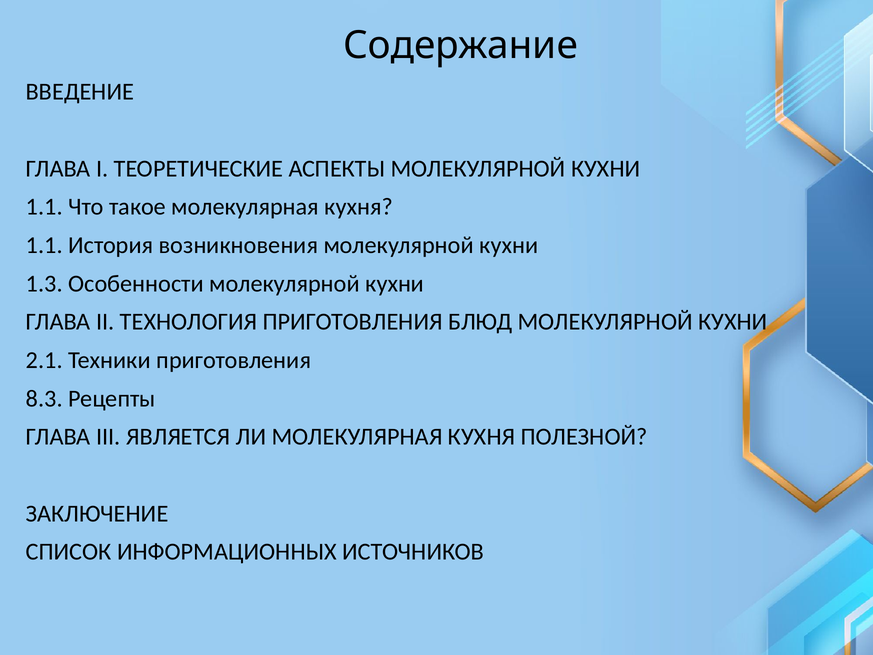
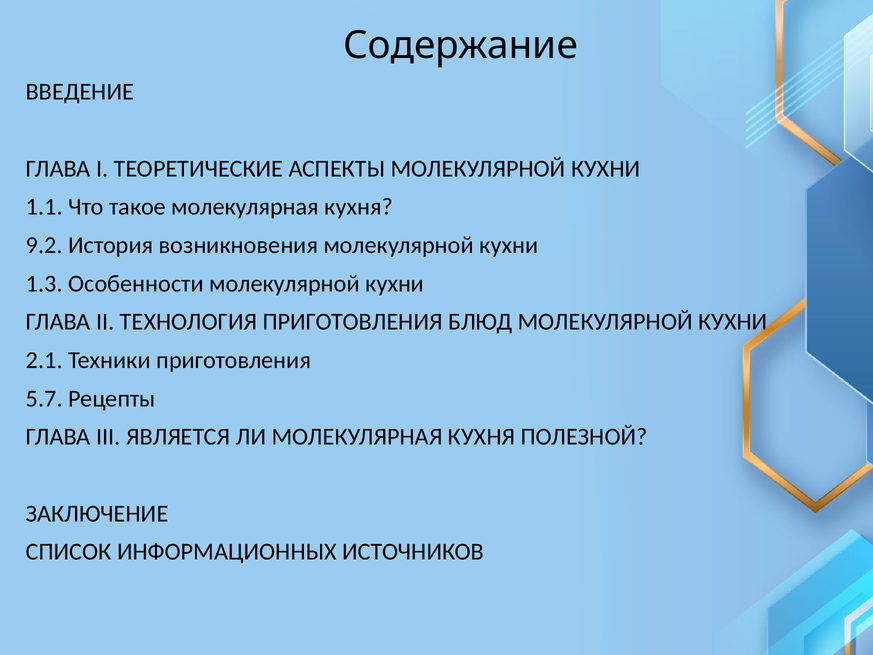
1.1 at (44, 245): 1.1 -> 9.2
8.3: 8.3 -> 5.7
